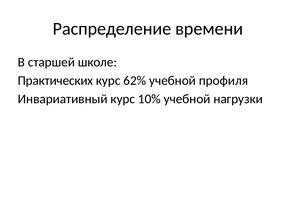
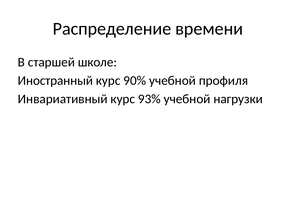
Практических: Практических -> Иностранный
62%: 62% -> 90%
10%: 10% -> 93%
